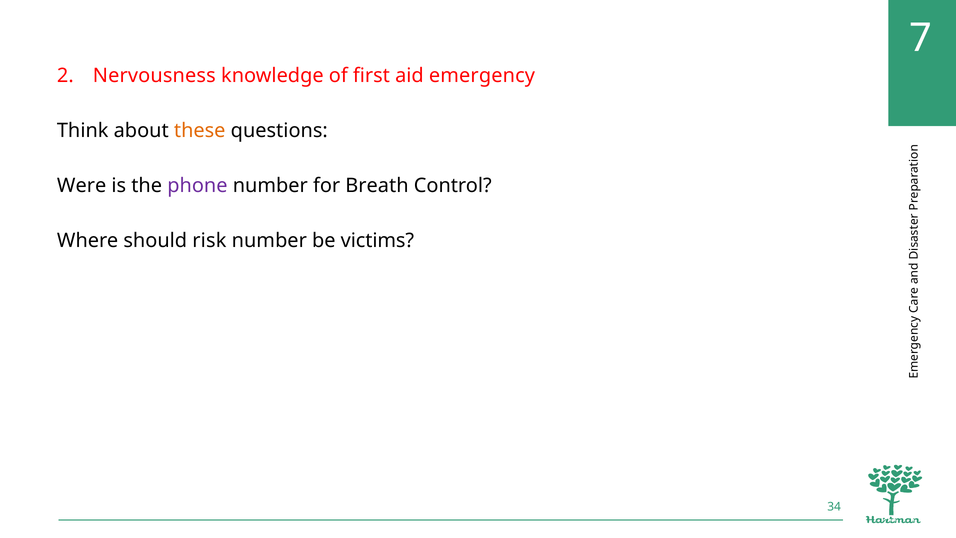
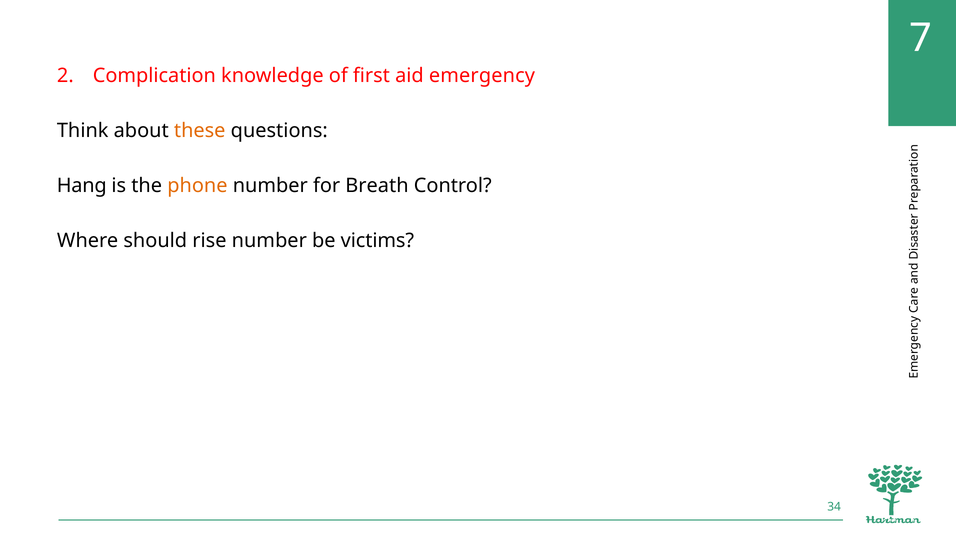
Nervousness: Nervousness -> Complication
Were: Were -> Hang
phone colour: purple -> orange
risk: risk -> rise
